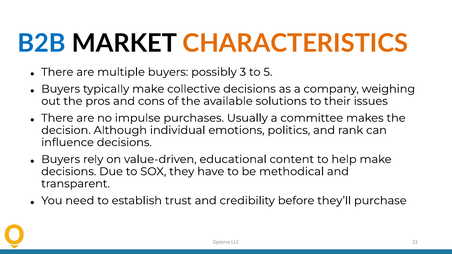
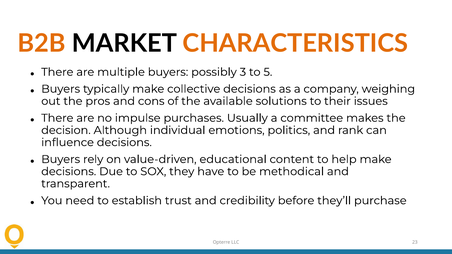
B2B colour: blue -> orange
